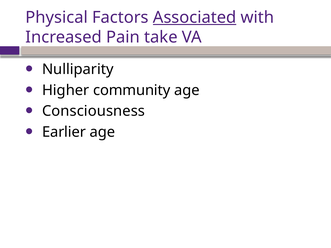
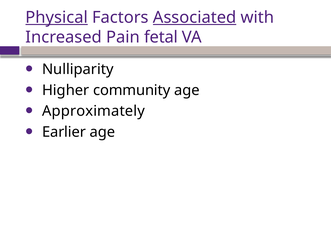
Physical underline: none -> present
take: take -> fetal
Consciousness: Consciousness -> Approximately
